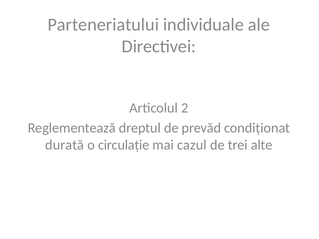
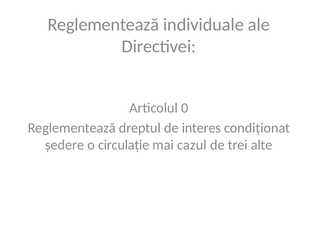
Parteneriatului at (103, 25): Parteneriatului -> Reglementează
2: 2 -> 0
prevăd: prevăd -> interes
durată: durată -> ședere
